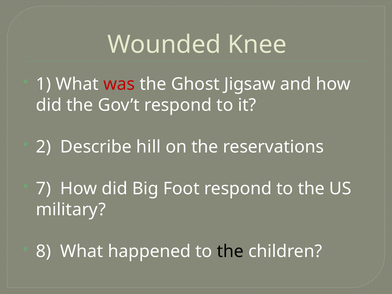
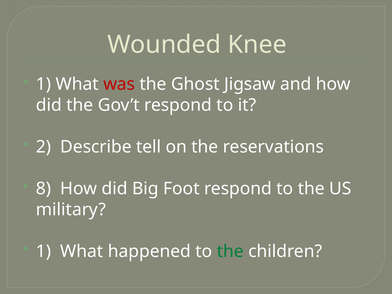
hill: hill -> tell
7: 7 -> 8
8 at (44, 251): 8 -> 1
the at (230, 251) colour: black -> green
